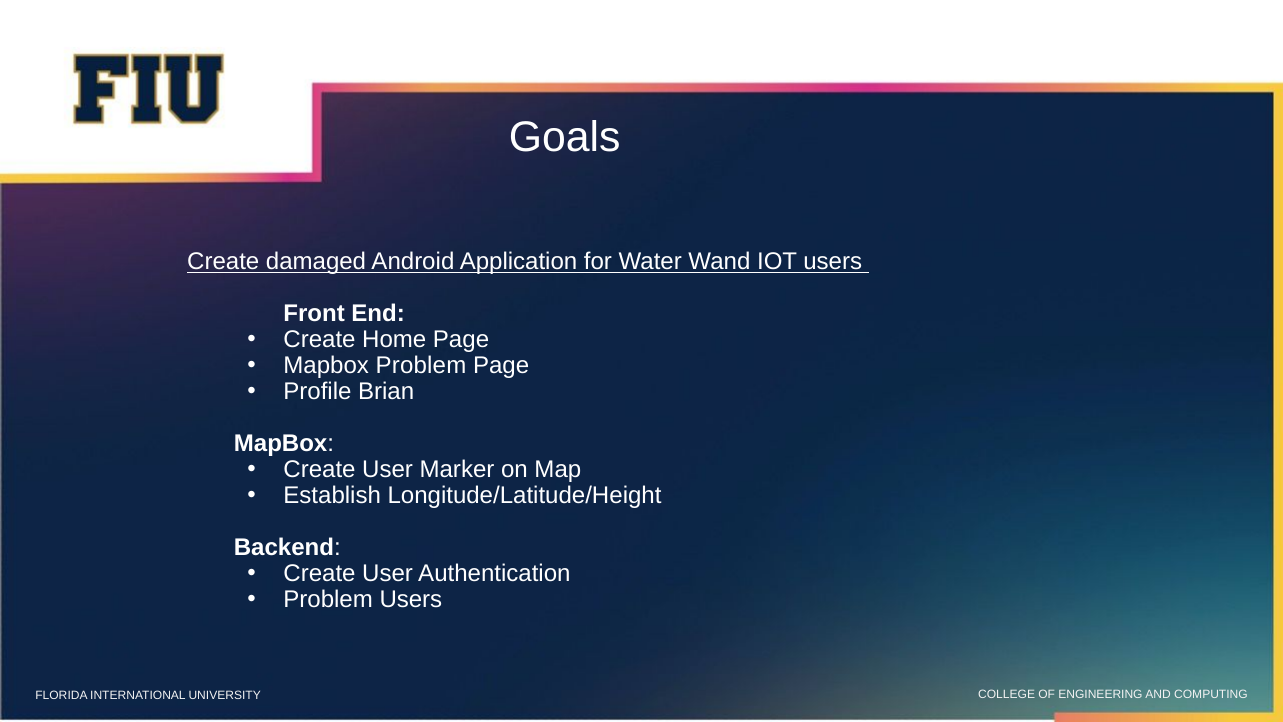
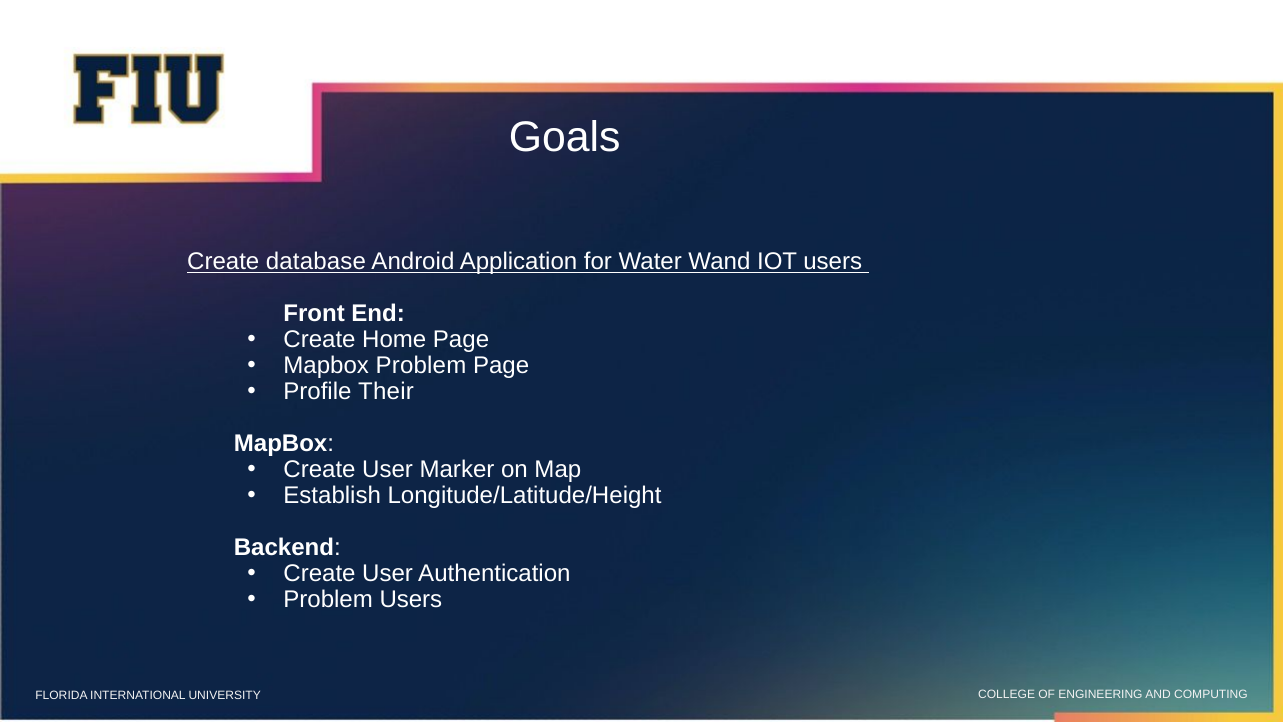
damaged: damaged -> database
Brian: Brian -> Their
